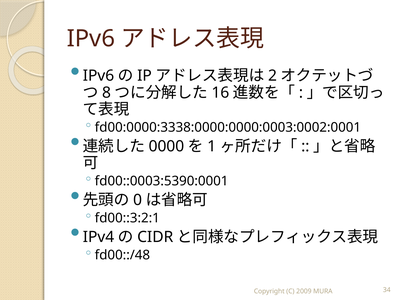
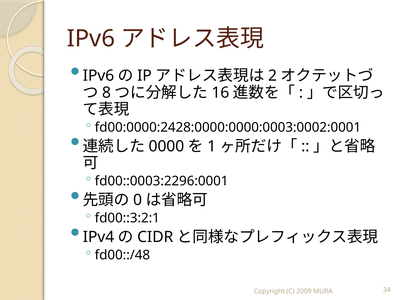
fd00:0000:3338:0000:0000:0003:0002:0001: fd00:0000:3338:0000:0000:0003:0002:0001 -> fd00:0000:2428:0000:0000:0003:0002:0001
fd00::0003:5390:0001: fd00::0003:5390:0001 -> fd00::0003:2296:0001
